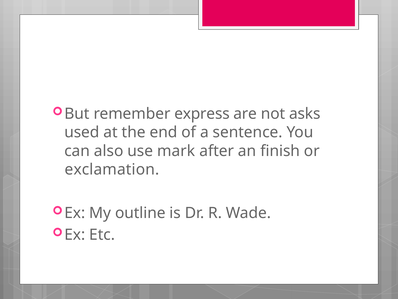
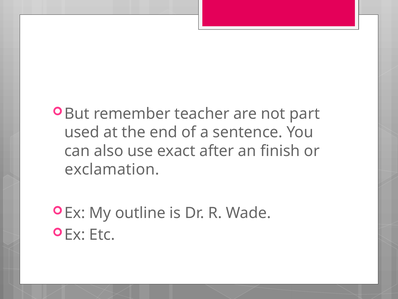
express: express -> teacher
asks: asks -> part
mark: mark -> exact
